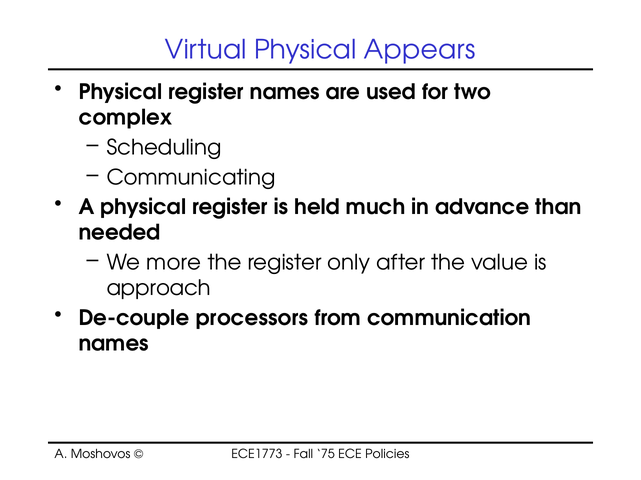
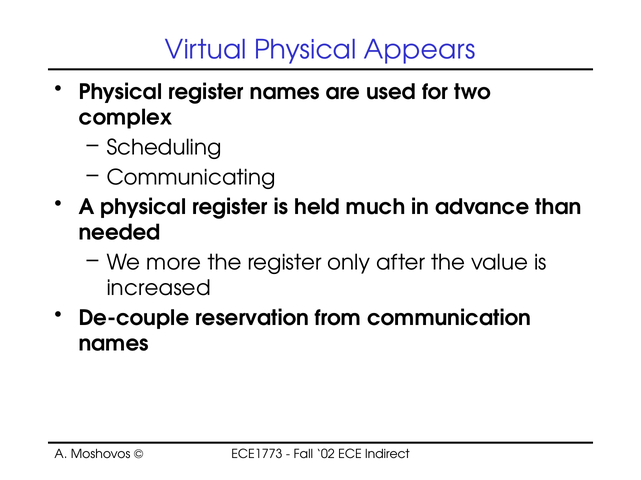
approach: approach -> increased
processors: processors -> reservation
75: 75 -> 02
Policies: Policies -> Indirect
